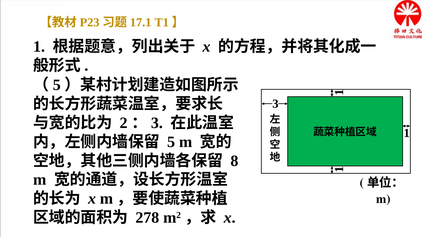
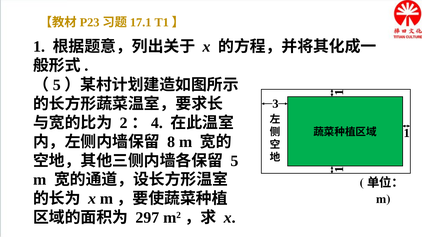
3 at (157, 123): 3 -> 4
5 at (171, 142): 5 -> 8
8 at (234, 161): 8 -> 5
278: 278 -> 297
